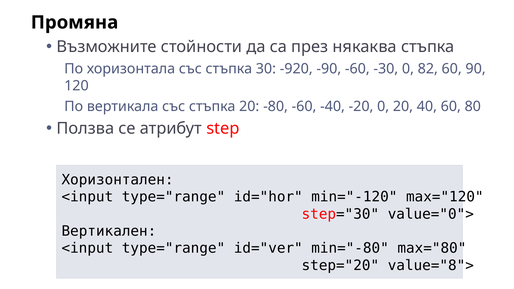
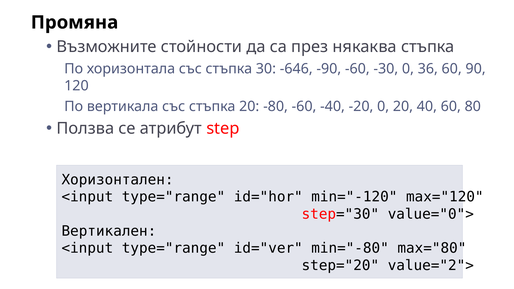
-920: -920 -> -646
82: 82 -> 36
value="8">: value="8"> -> value="2">
